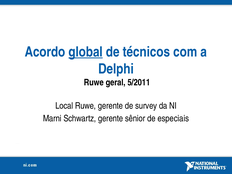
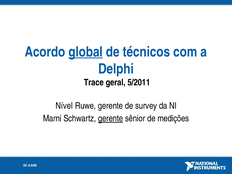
Ruwe at (94, 82): Ruwe -> Trace
Local: Local -> Nível
gerente at (111, 118) underline: none -> present
especiais: especiais -> medições
